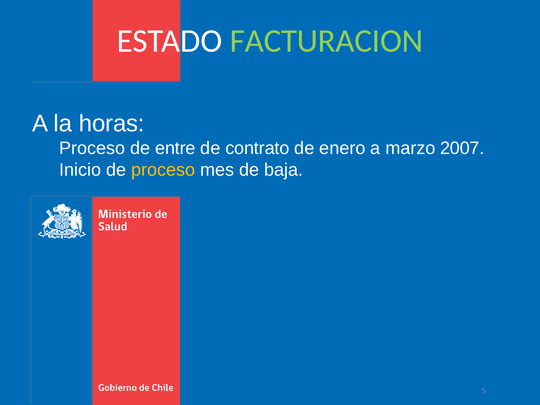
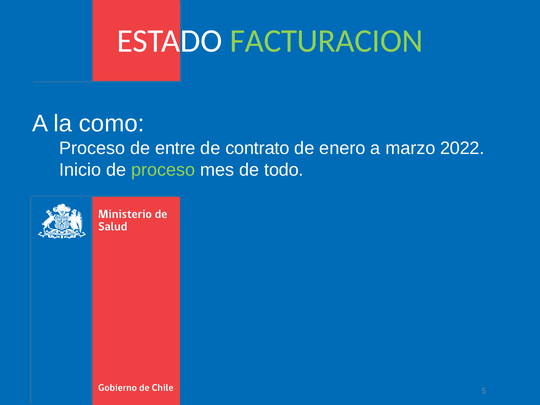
horas: horas -> como
2007: 2007 -> 2022
proceso at (163, 170) colour: yellow -> light green
baja: baja -> todo
